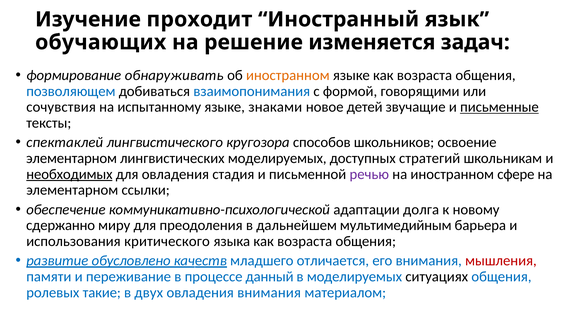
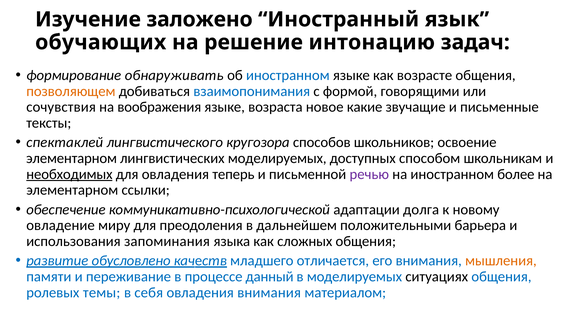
проходит: проходит -> заложено
изменяется: изменяется -> интонацию
иностранном at (288, 75) colour: orange -> blue
языке как возраста: возраста -> возрасте
позволяющем colour: blue -> orange
испытанному: испытанному -> воображения
знаками: знаками -> возраста
детей: детей -> какие
письменные underline: present -> none
стратегий: стратегий -> способом
стадия: стадия -> теперь
сфере: сфере -> более
сдержанно: сдержанно -> овладение
мультимедийным: мультимедийным -> положительными
критического: критического -> запоминания
языка как возраста: возраста -> сложных
мышления colour: red -> orange
такие: такие -> темы
двух: двух -> себя
